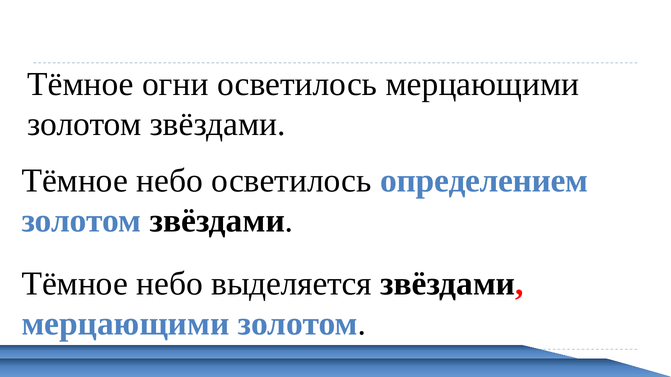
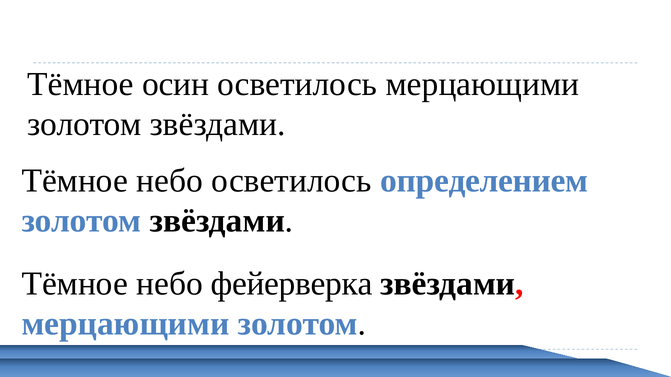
огни: огни -> осин
выделяется: выделяется -> фейерверка
